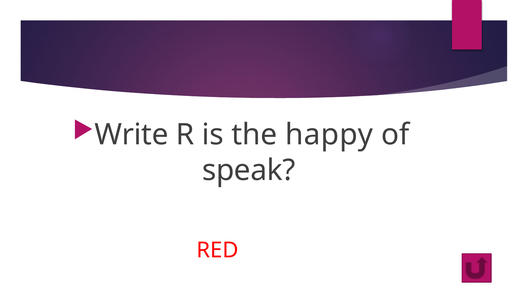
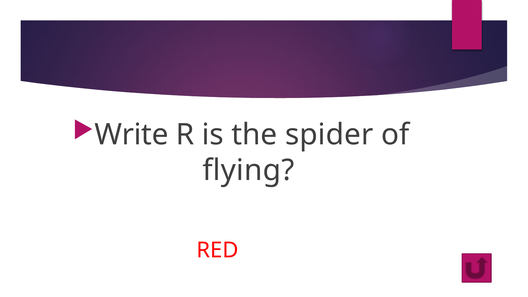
happy: happy -> spider
speak: speak -> flying
